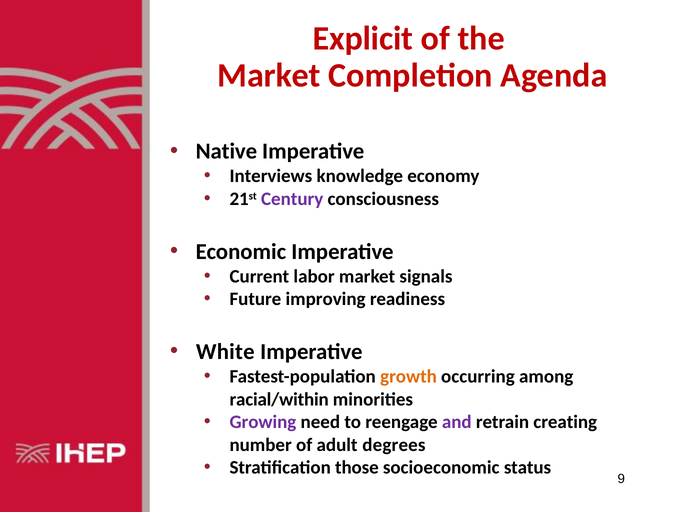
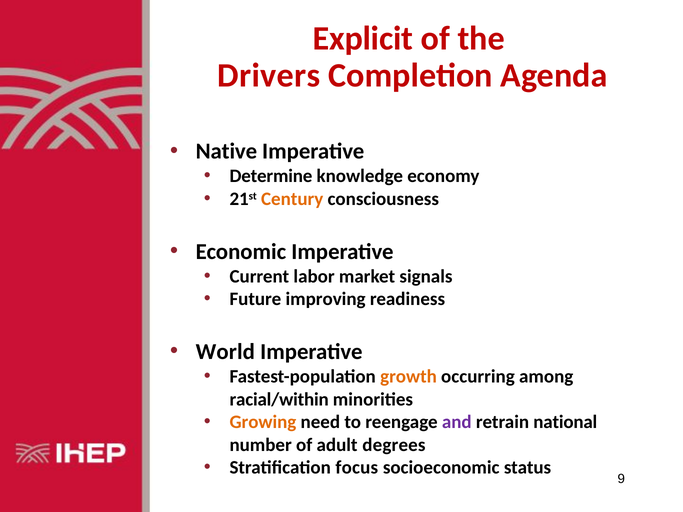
Market at (269, 76): Market -> Drivers
Interviews: Interviews -> Determine
Century colour: purple -> orange
White: White -> World
Growing colour: purple -> orange
creating: creating -> national
those: those -> focus
